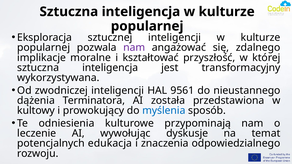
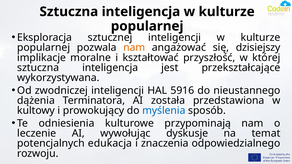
nam at (134, 48) colour: purple -> orange
zdalnego: zdalnego -> dzisiejszy
transformacyjny: transformacyjny -> przekształcające
9561: 9561 -> 5916
